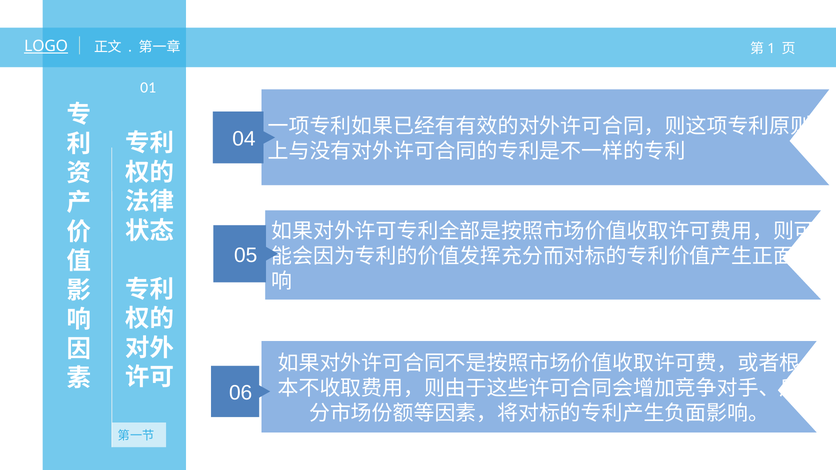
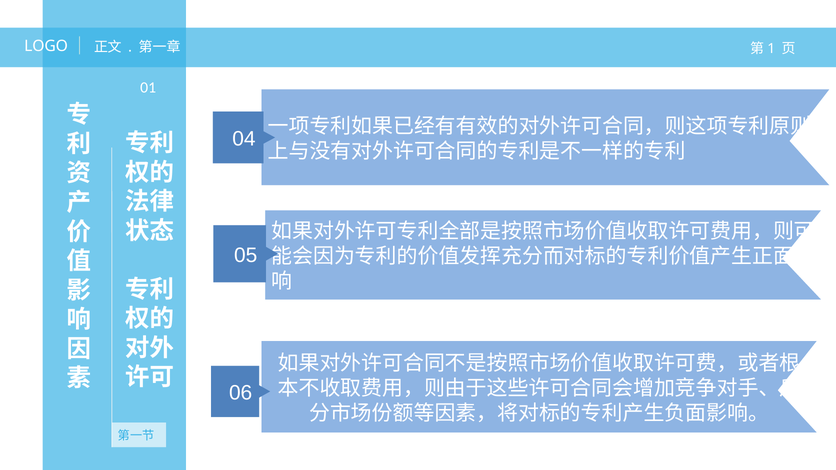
LOGO underline: present -> none
